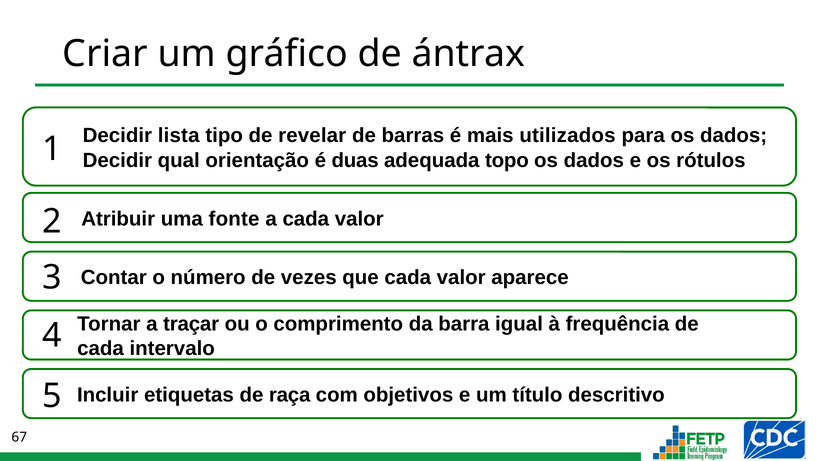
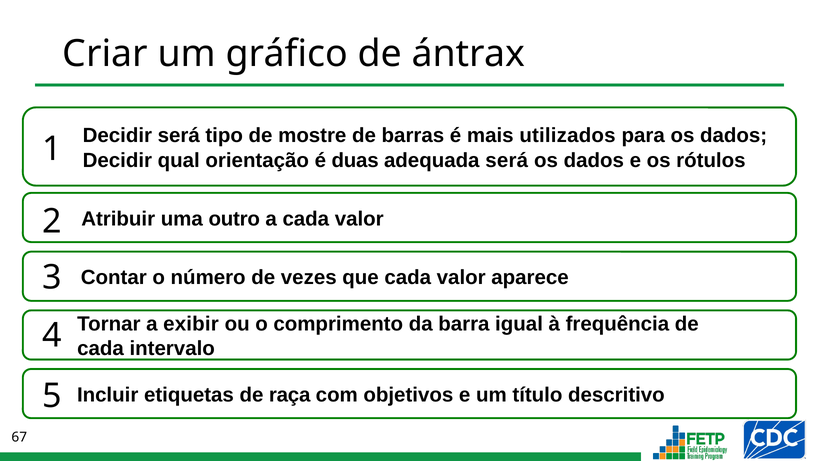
Decidir lista: lista -> será
revelar: revelar -> mostre
adequada topo: topo -> será
fonte: fonte -> outro
traçar: traçar -> exibir
